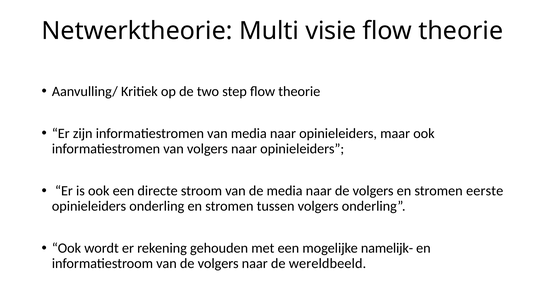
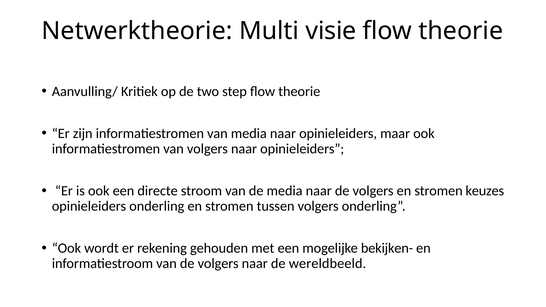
eerste: eerste -> keuzes
namelijk-: namelijk- -> bekijken-
